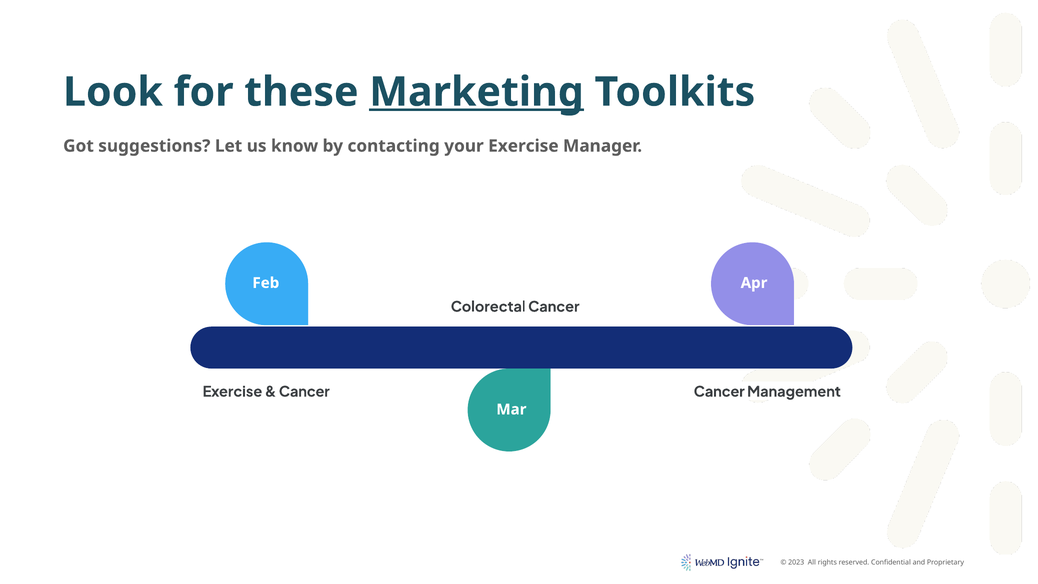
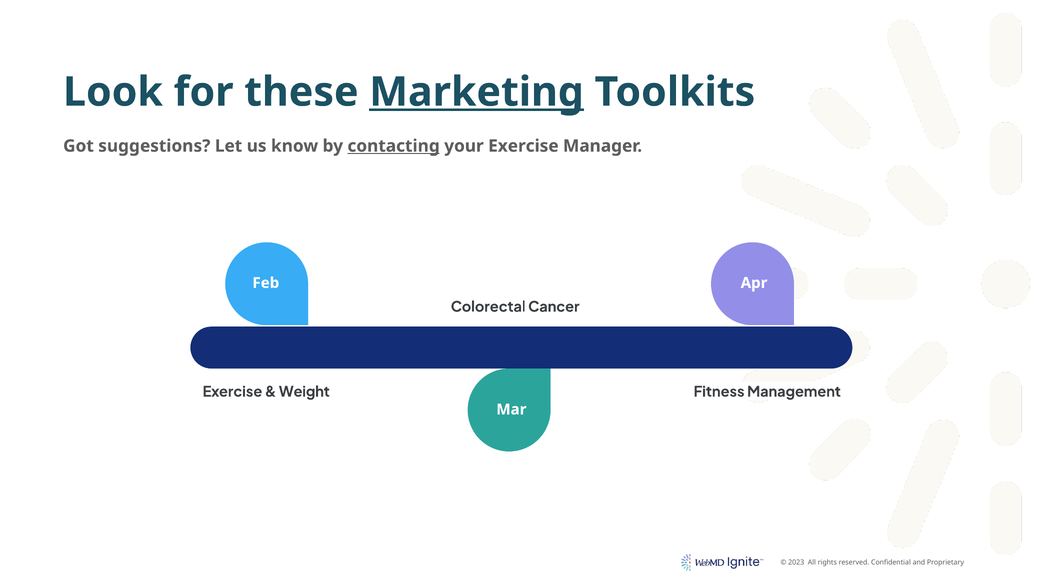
contacting underline: none -> present
Cancer at (304, 392): Cancer -> Weight
Cancer at (719, 392): Cancer -> Fitness
